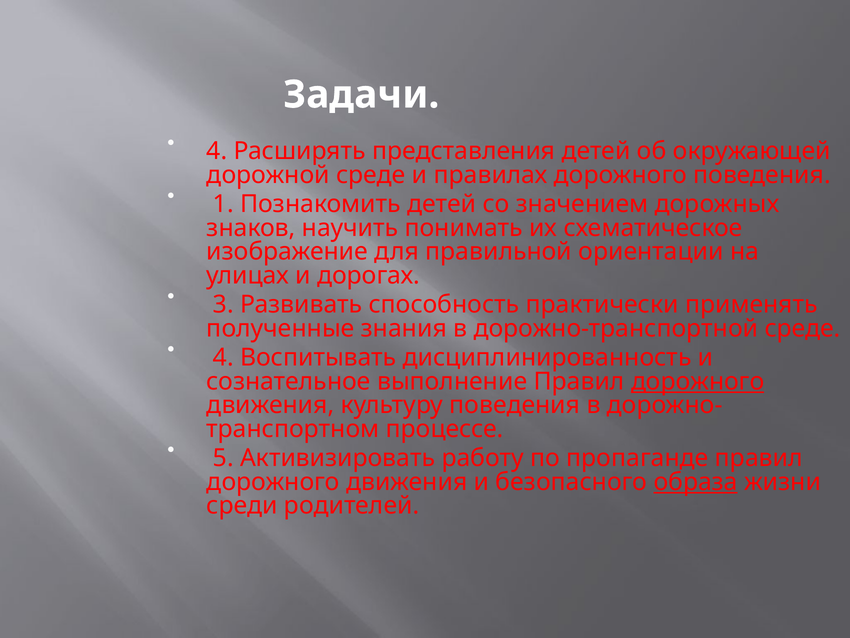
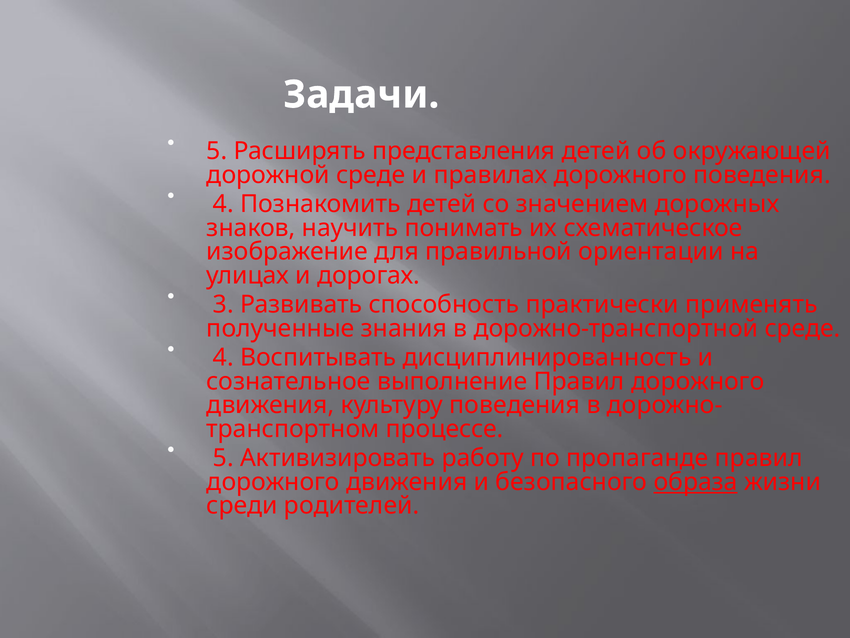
4 at (217, 151): 4 -> 5
1 at (223, 204): 1 -> 4
дорожного at (698, 381) underline: present -> none
